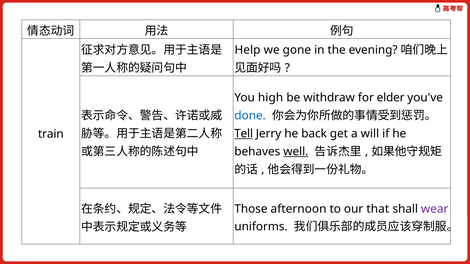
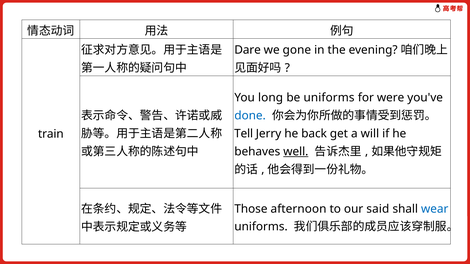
Help: Help -> Dare
high: high -> long
be withdraw: withdraw -> uniforms
elder: elder -> were
Tell underline: present -> none
that: that -> said
wear colour: purple -> blue
